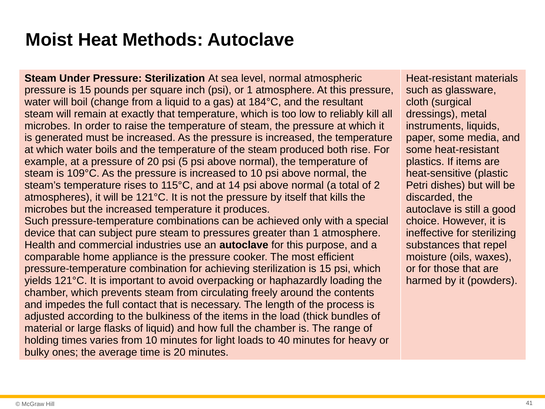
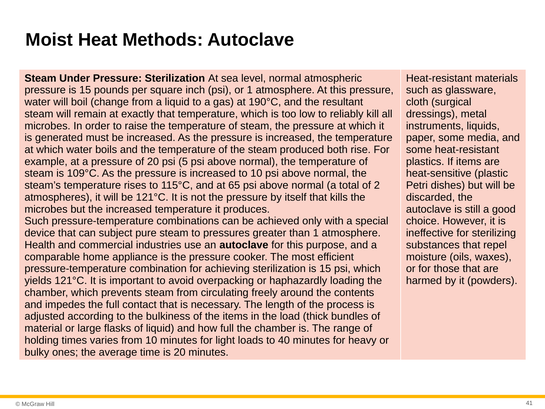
184°C: 184°C -> 190°C
14: 14 -> 65
